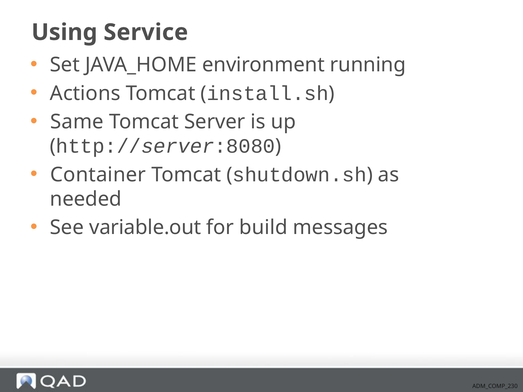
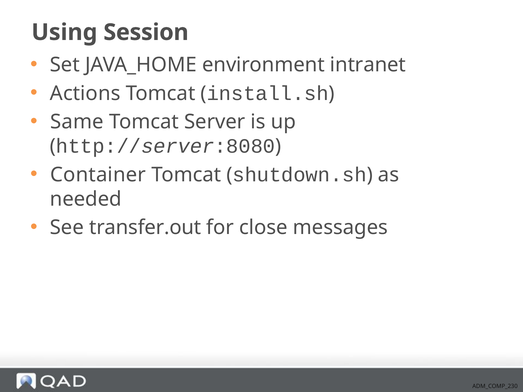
Service: Service -> Session
running: running -> intranet
variable.out: variable.out -> transfer.out
build: build -> close
